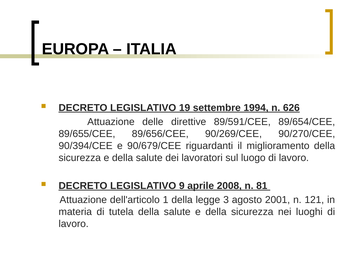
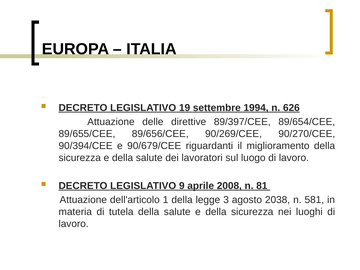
89/591/CEE: 89/591/CEE -> 89/397/CEE
2001: 2001 -> 2038
121: 121 -> 581
